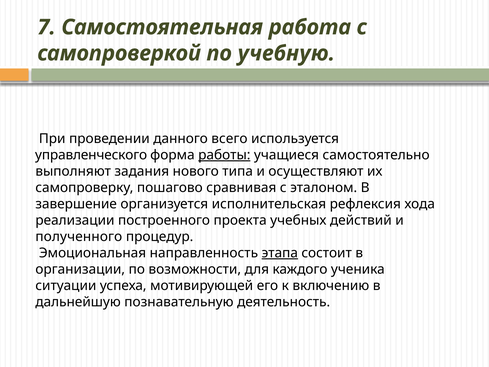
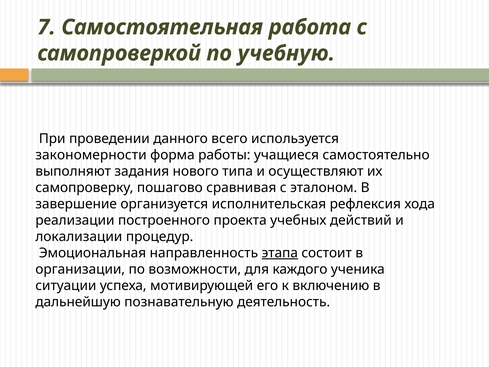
управленческого: управленческого -> закономерности
работы underline: present -> none
полученного: полученного -> локализации
